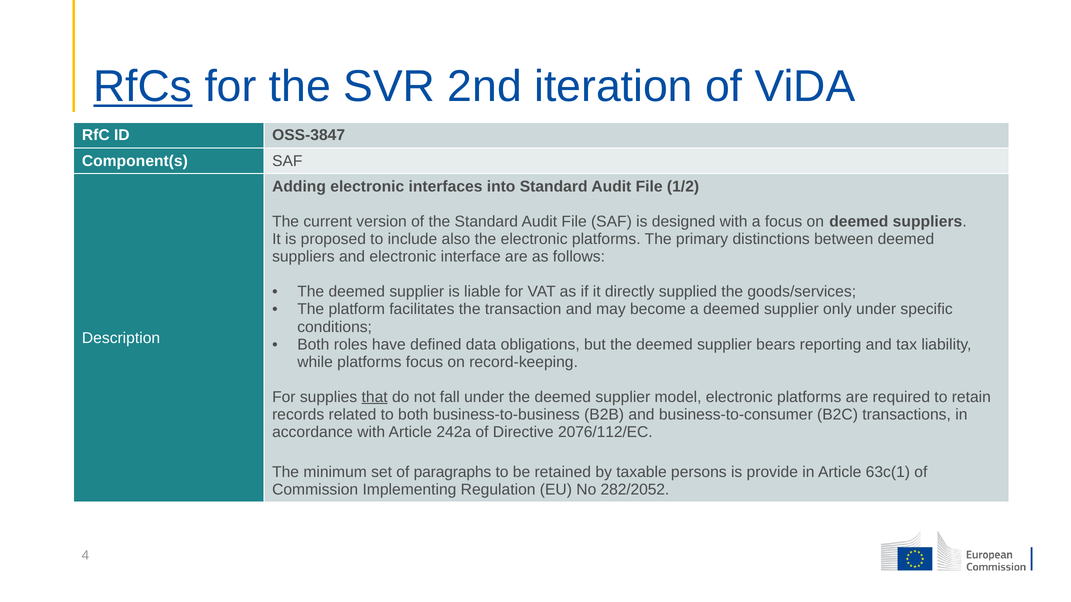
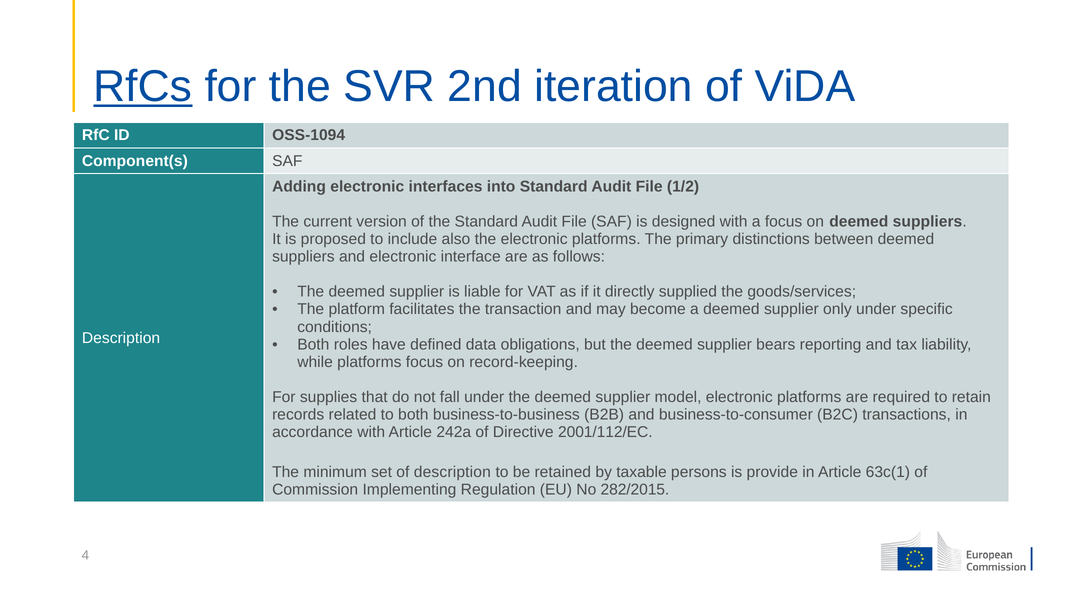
OSS-3847: OSS-3847 -> OSS-1094
that underline: present -> none
2076/112/EC: 2076/112/EC -> 2001/112/EC
of paragraphs: paragraphs -> description
282/2052: 282/2052 -> 282/2015
